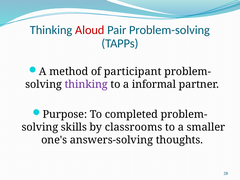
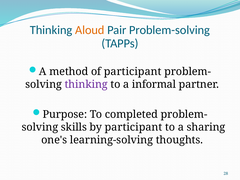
Aloud colour: red -> orange
by classrooms: classrooms -> participant
smaller: smaller -> sharing
answers-solving: answers-solving -> learning-solving
